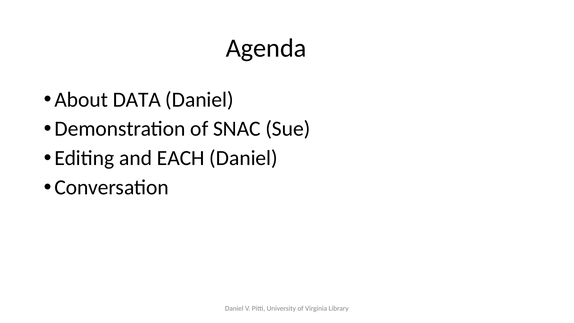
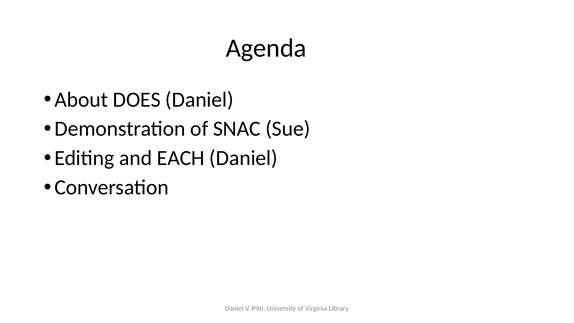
DATA: DATA -> DOES
